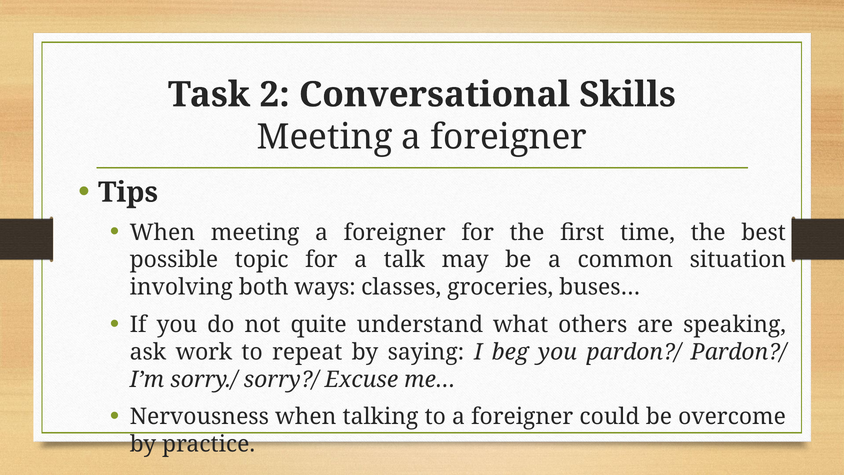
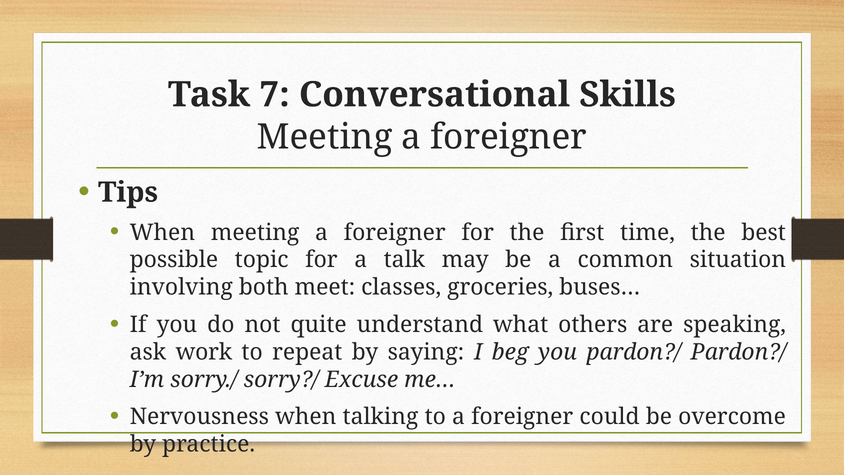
2: 2 -> 7
ways: ways -> meet
